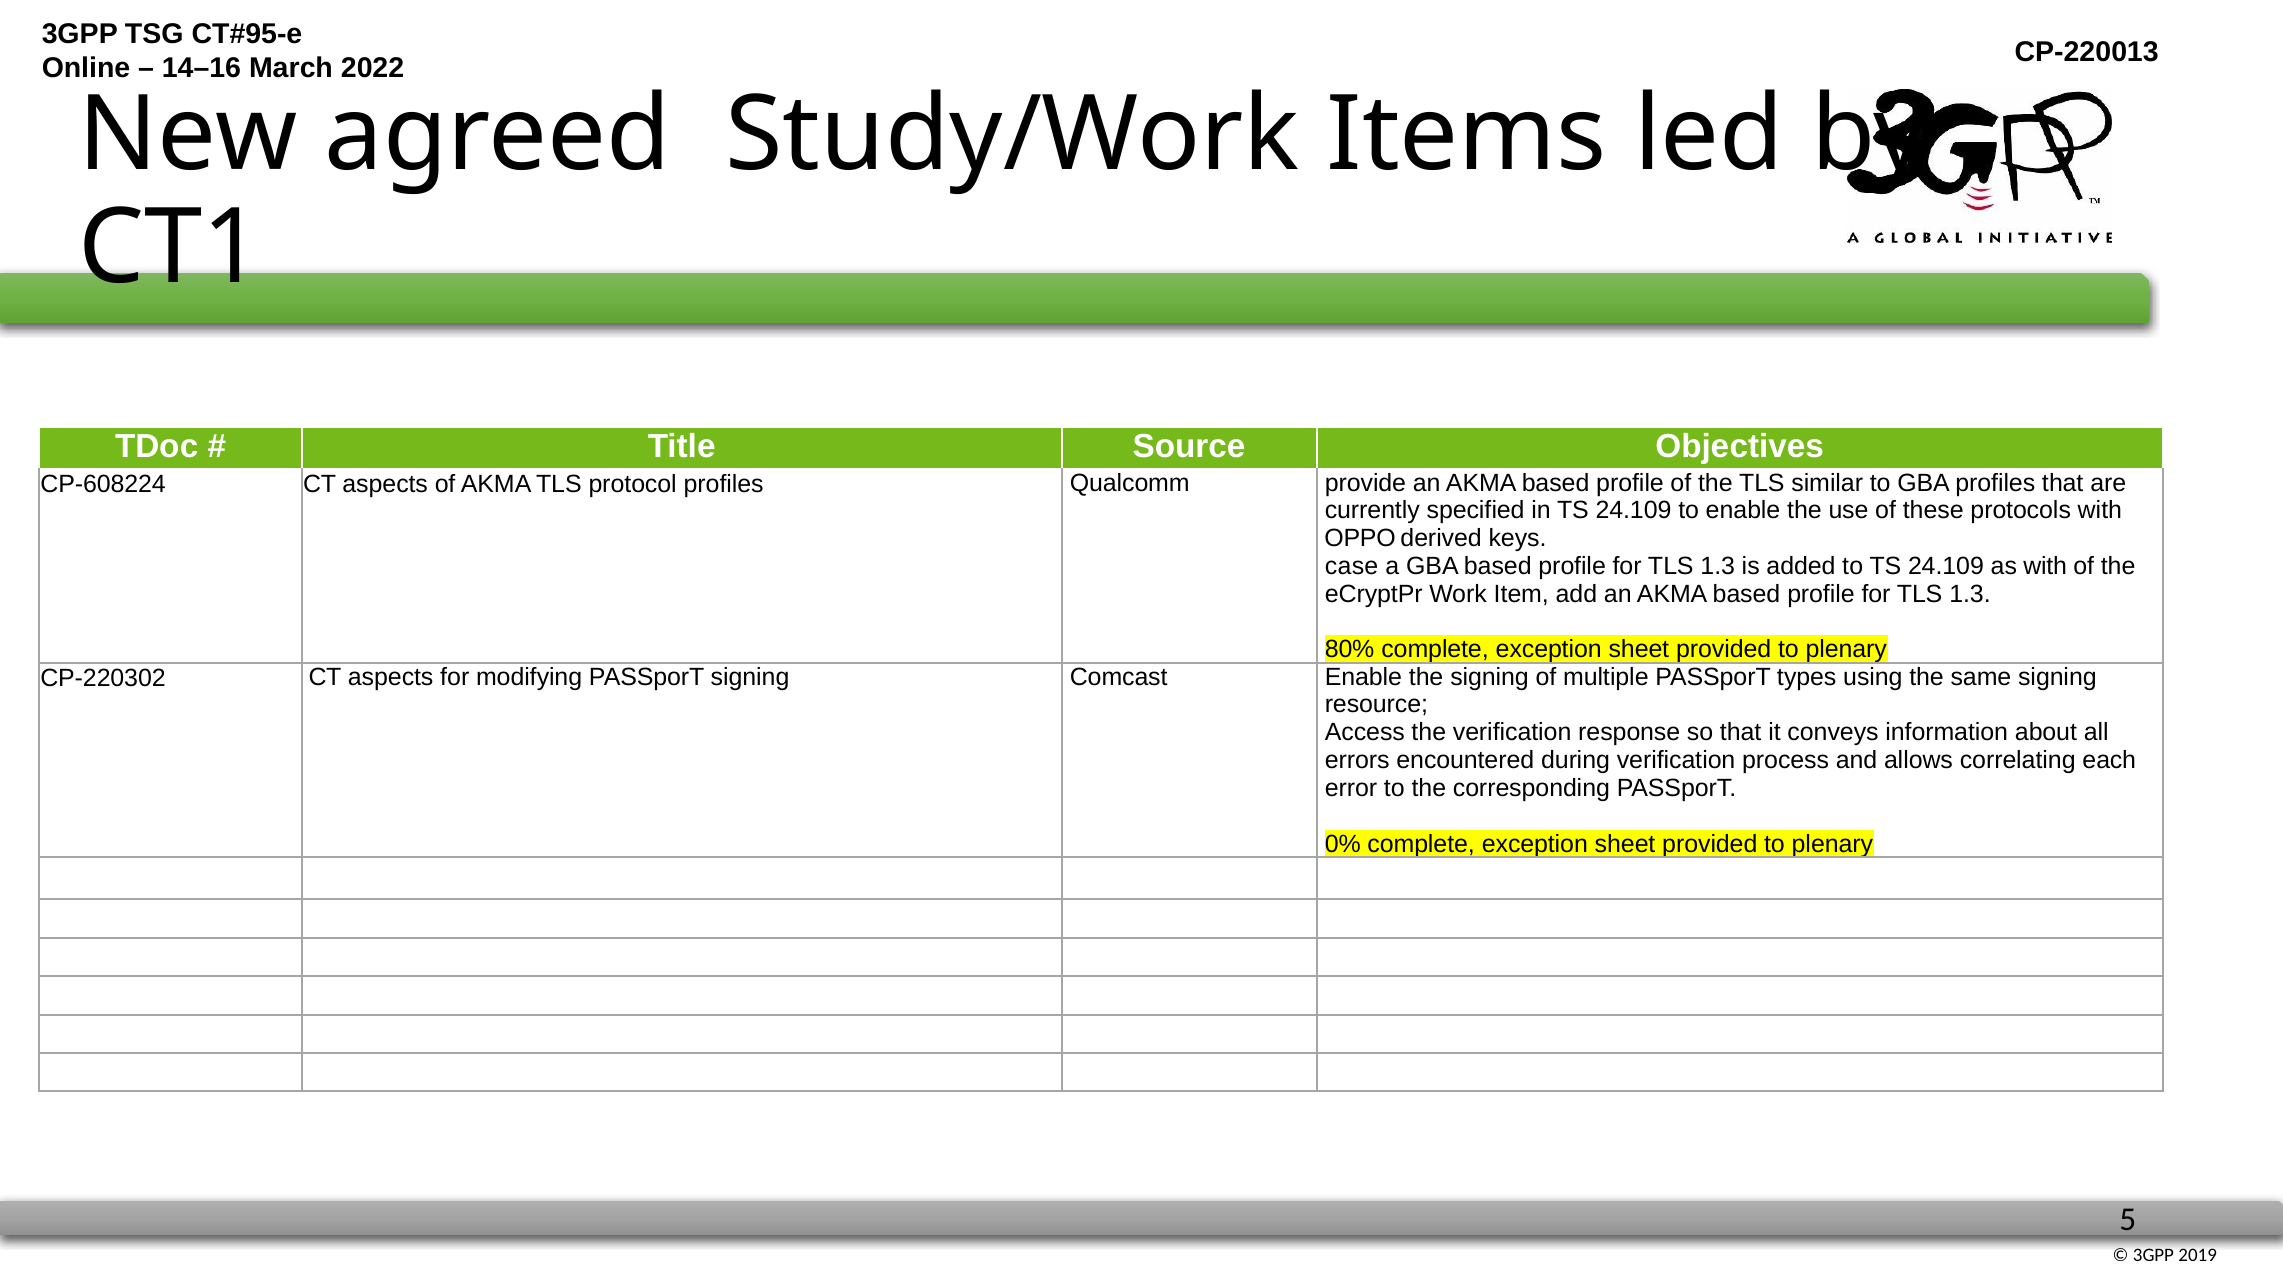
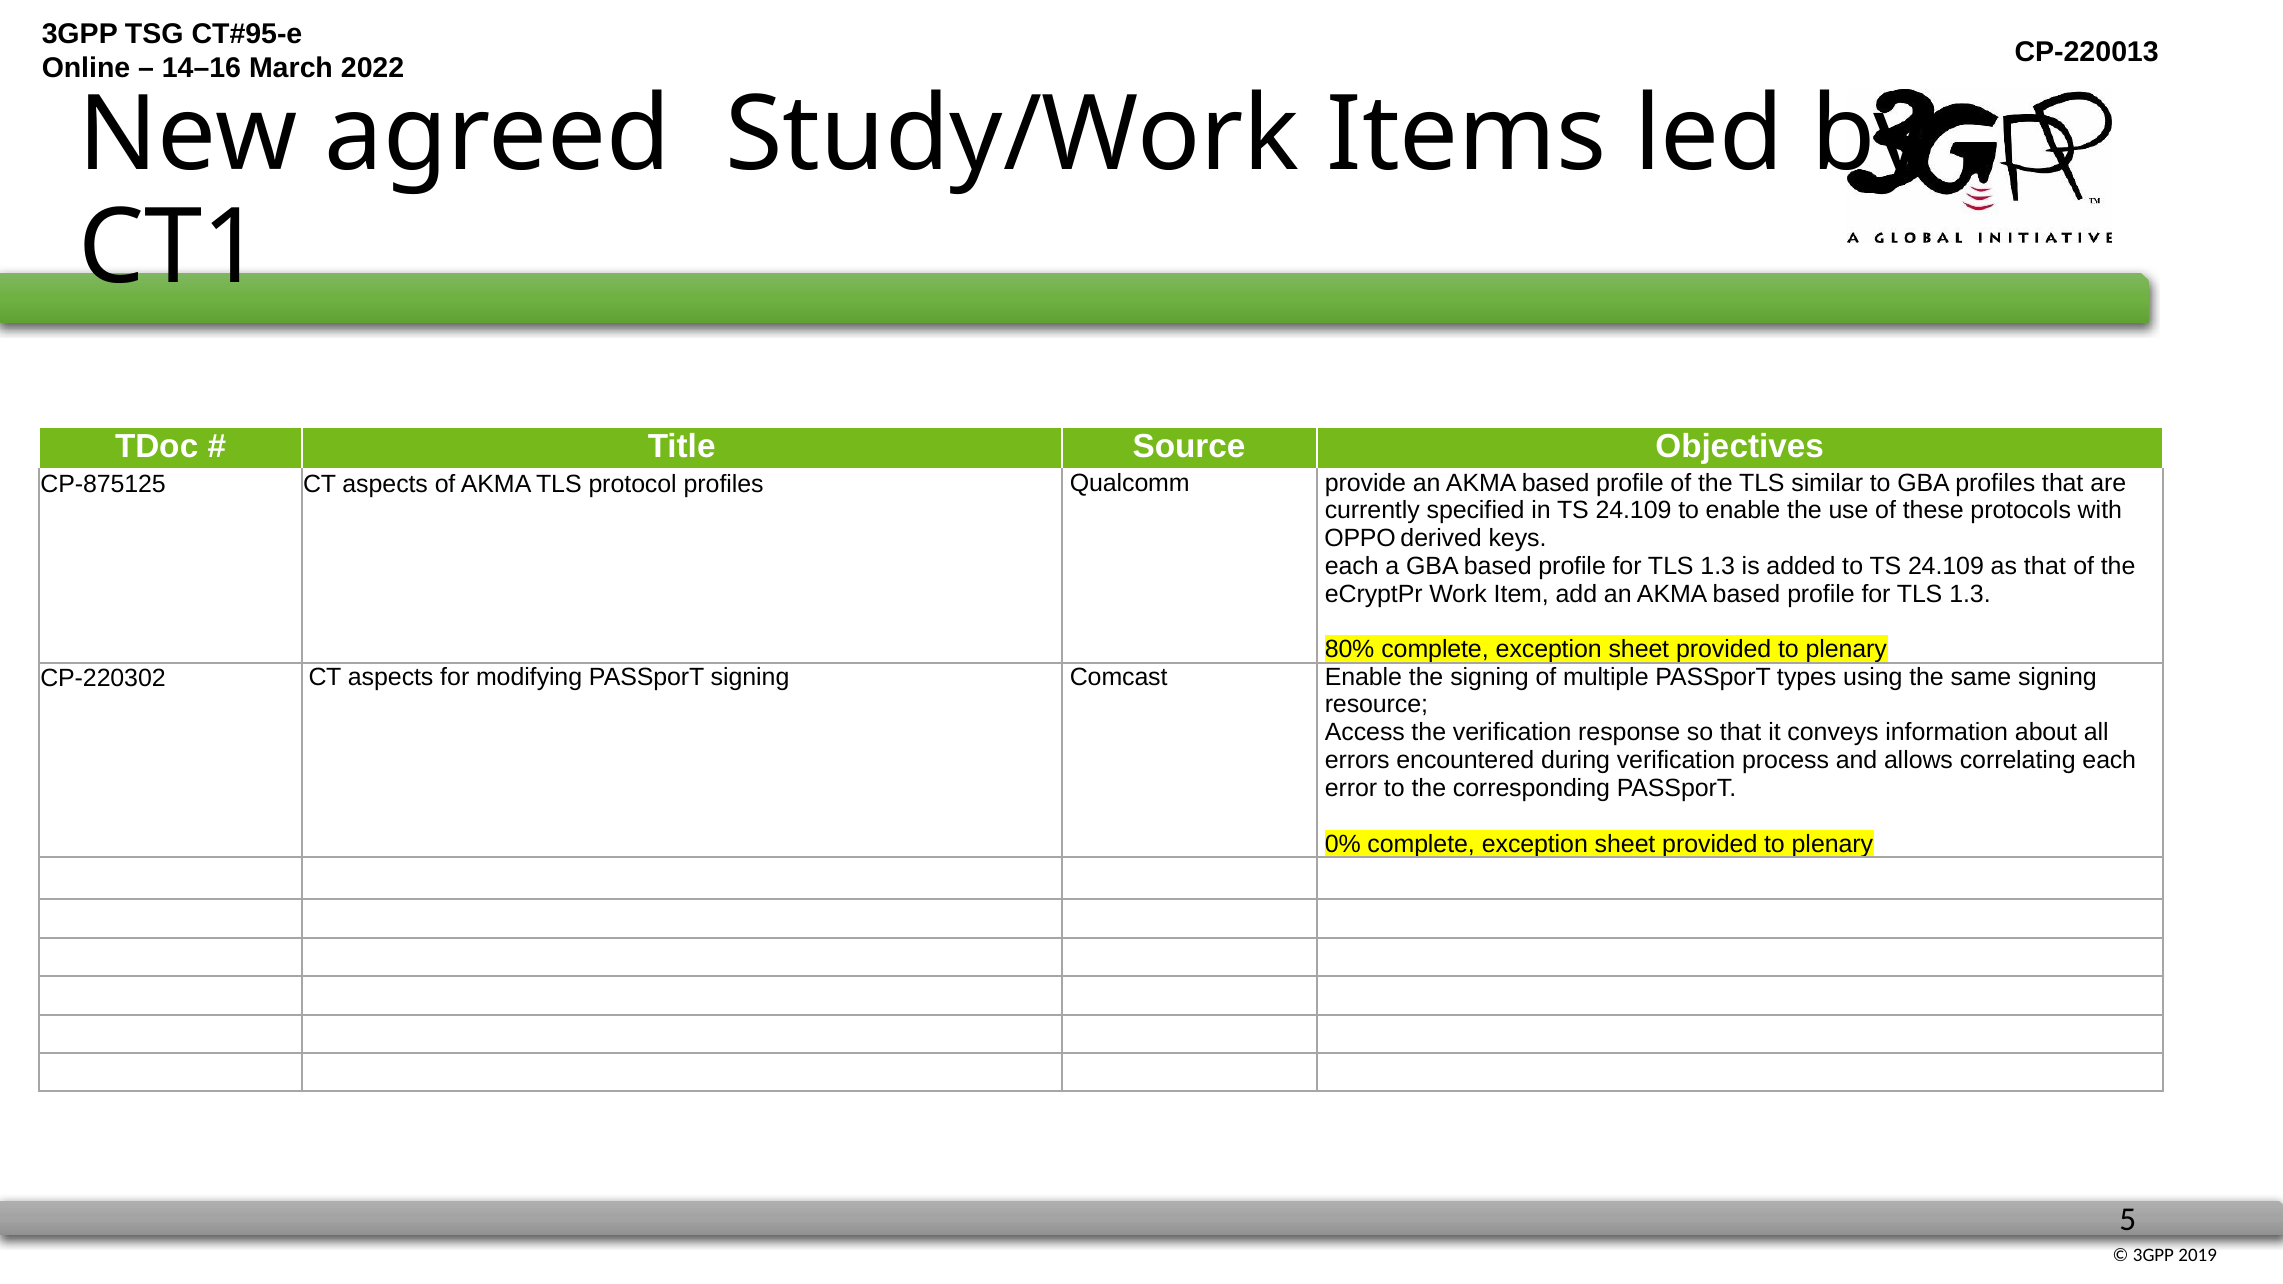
CP-608224: CP-608224 -> CP-875125
case at (1352, 566): case -> each
as with: with -> that
